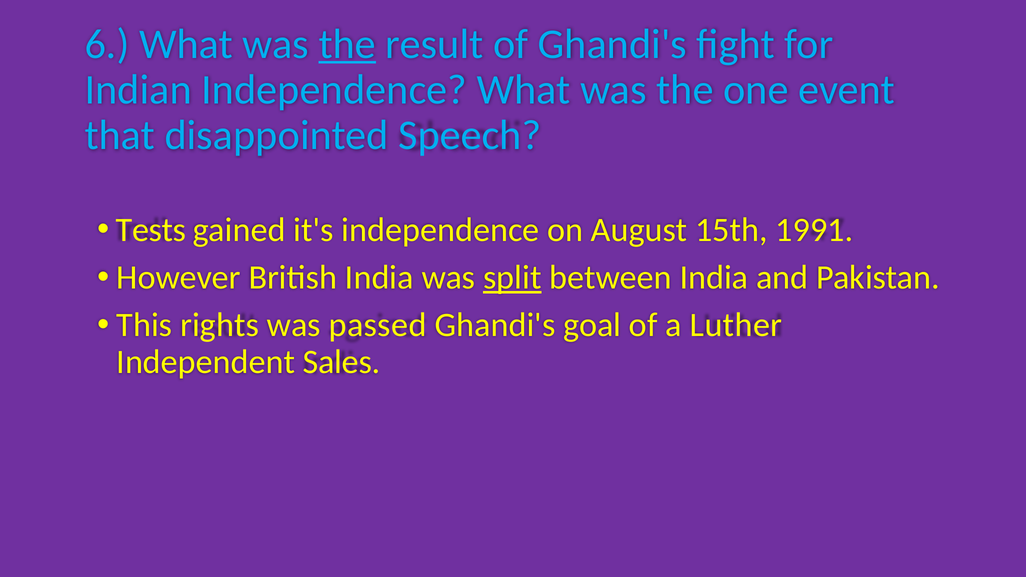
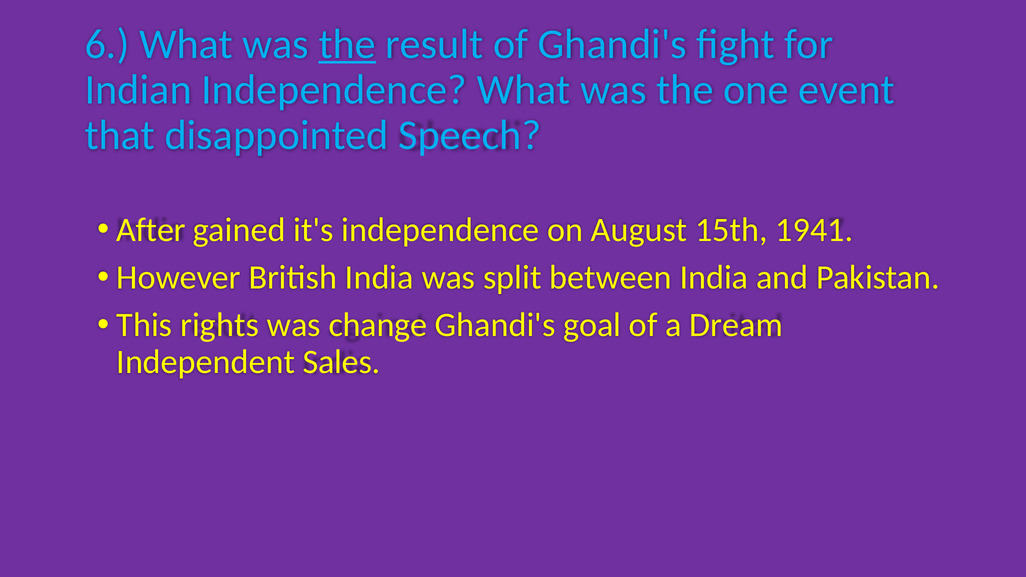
Tests: Tests -> After
1991: 1991 -> 1941
split underline: present -> none
passed: passed -> change
Luther: Luther -> Dream
